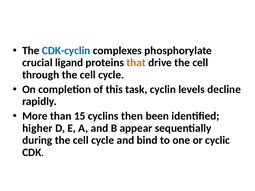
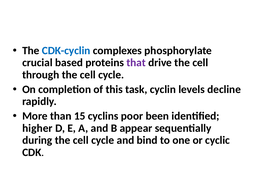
ligand: ligand -> based
that colour: orange -> purple
then: then -> poor
